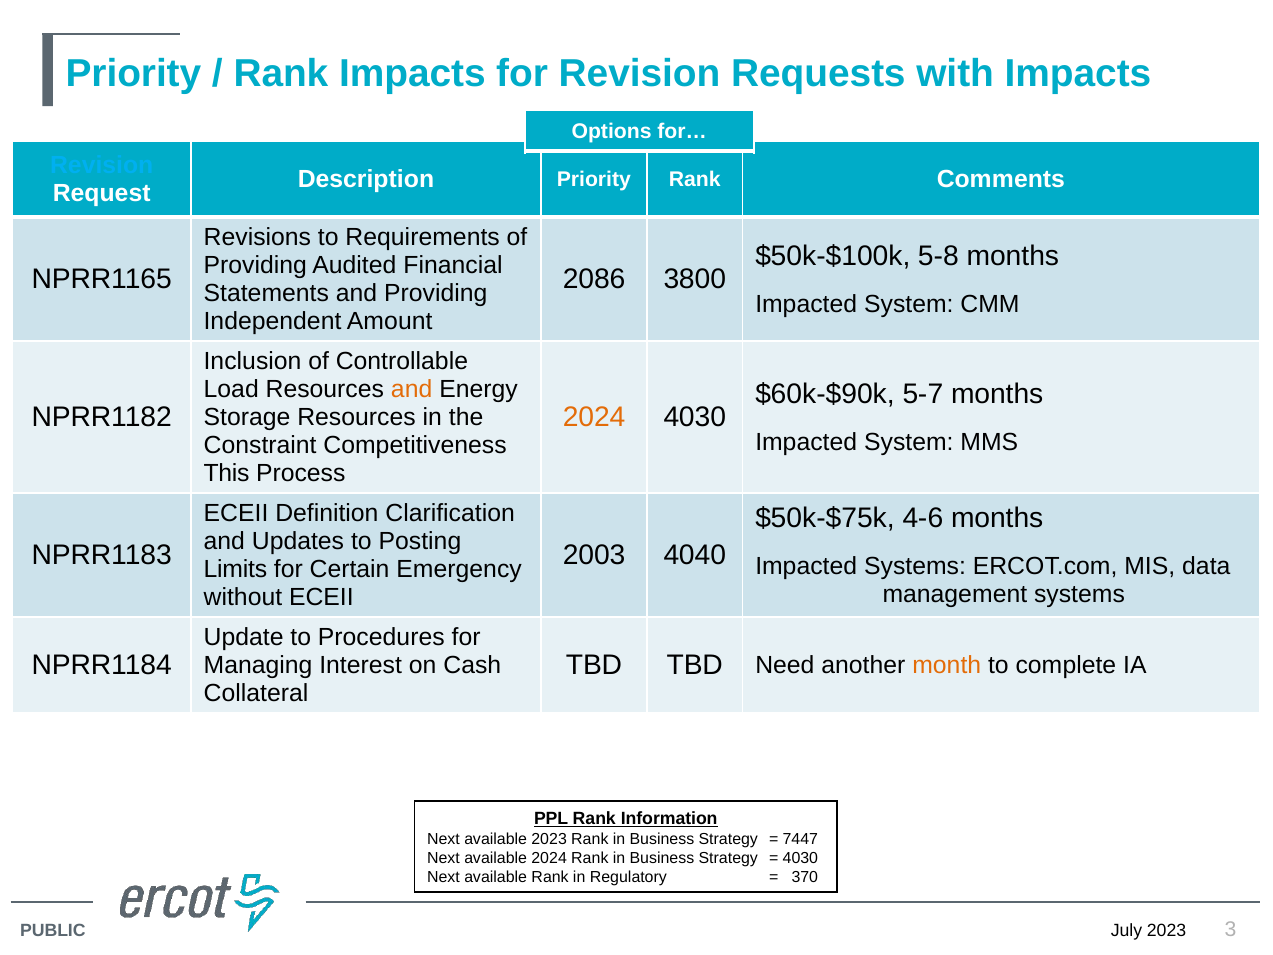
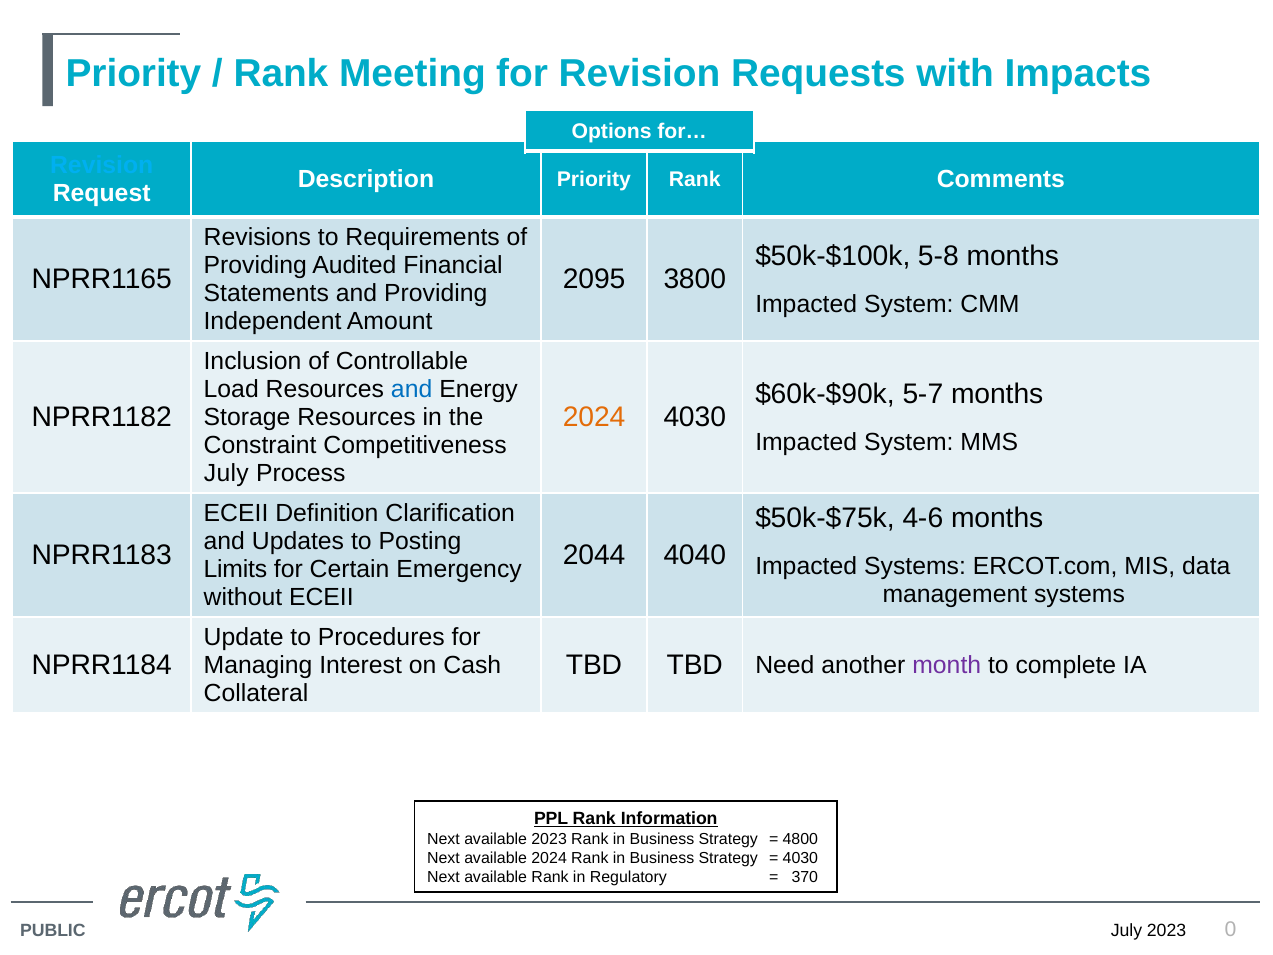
Rank Impacts: Impacts -> Meeting
2086: 2086 -> 2095
and at (412, 389) colour: orange -> blue
This at (227, 473): This -> July
2003: 2003 -> 2044
month colour: orange -> purple
7447: 7447 -> 4800
3: 3 -> 0
